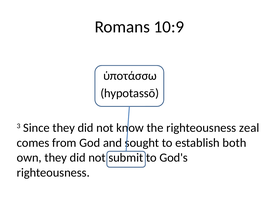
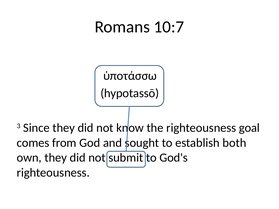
10:9: 10:9 -> 10:7
zeal: zeal -> goal
